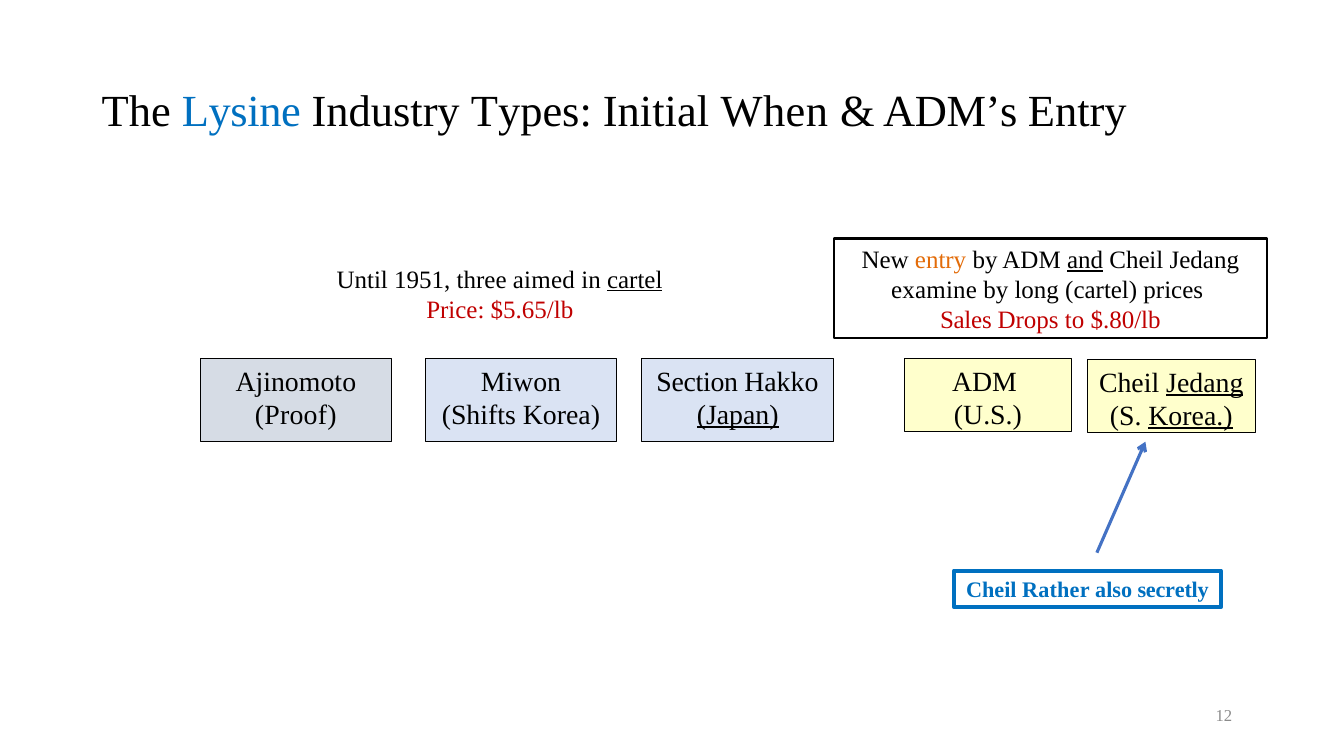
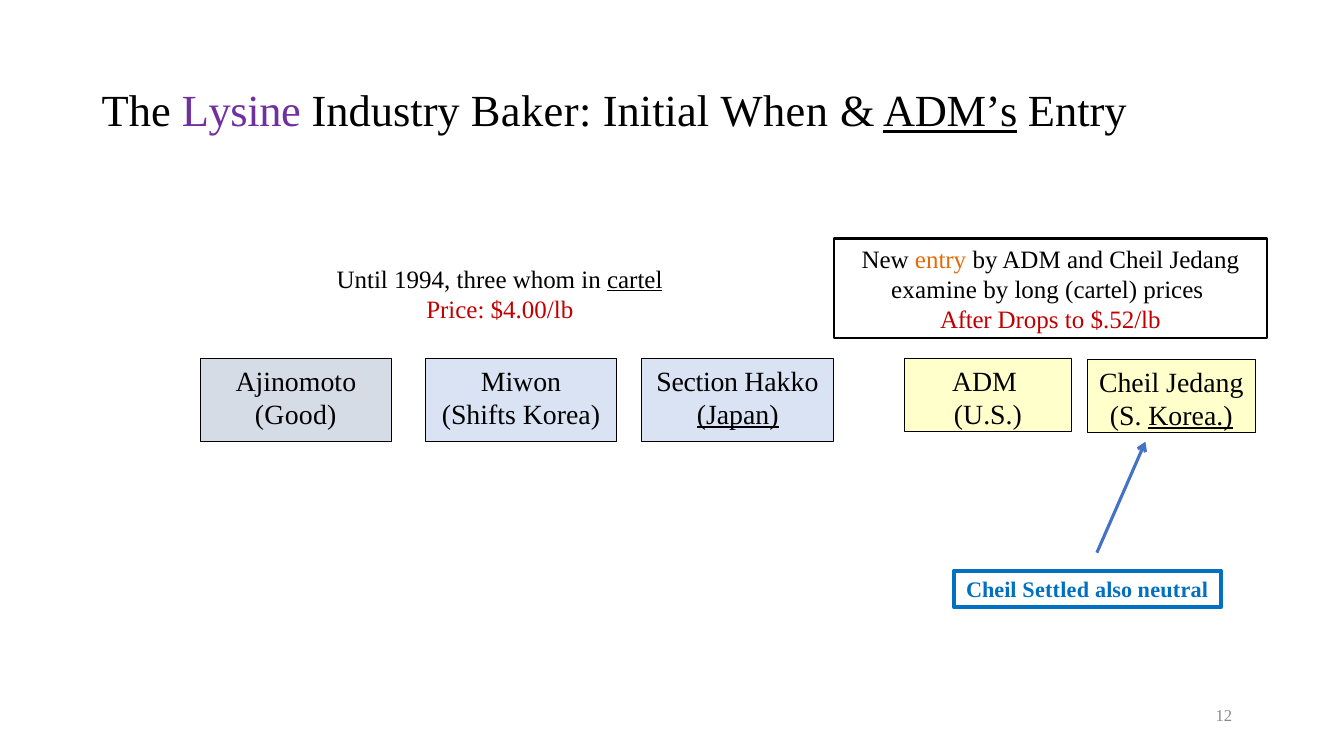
Lysine colour: blue -> purple
Types: Types -> Baker
ADM’s underline: none -> present
and underline: present -> none
1951: 1951 -> 1994
aimed: aimed -> whom
$5.65/lb: $5.65/lb -> $4.00/lb
Sales: Sales -> After
$.80/lb: $.80/lb -> $.52/lb
Jedang at (1205, 383) underline: present -> none
Proof: Proof -> Good
Rather: Rather -> Settled
secretly: secretly -> neutral
